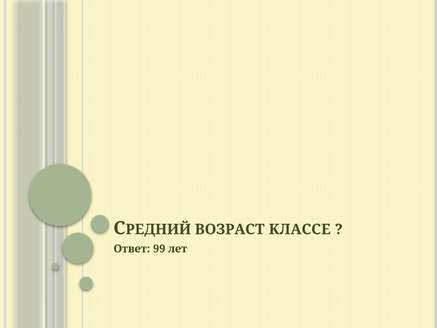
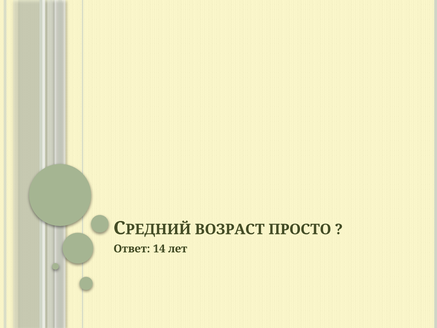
КЛАССЕ: КЛАССЕ -> ПРОСТО
99: 99 -> 14
